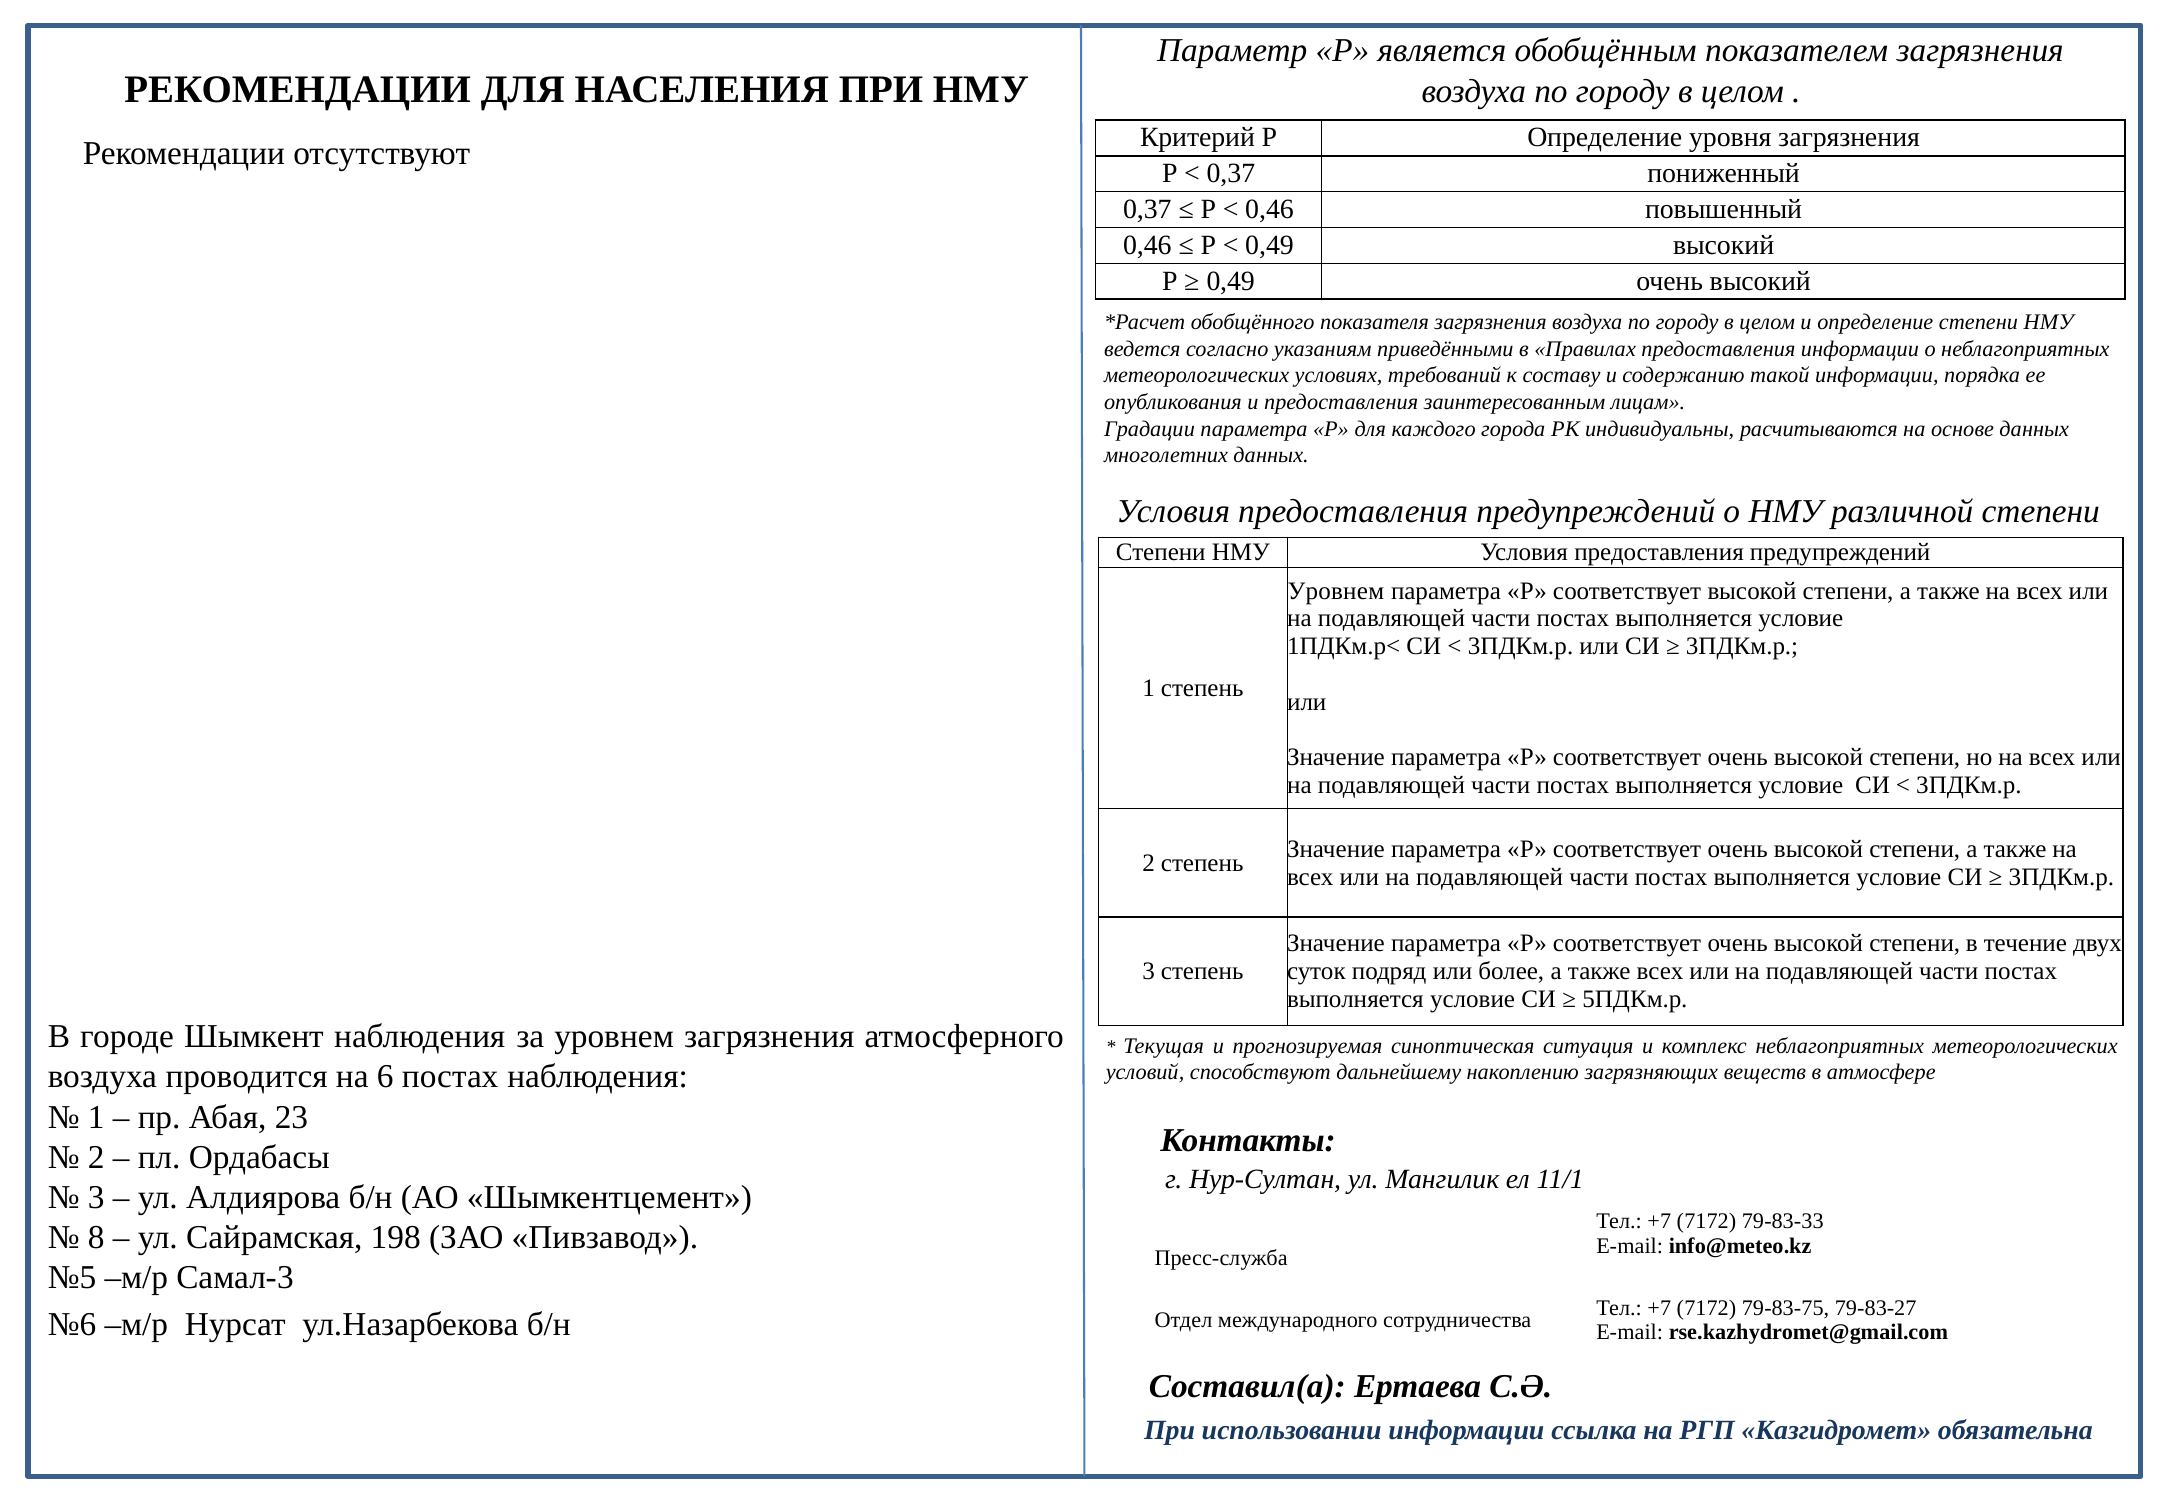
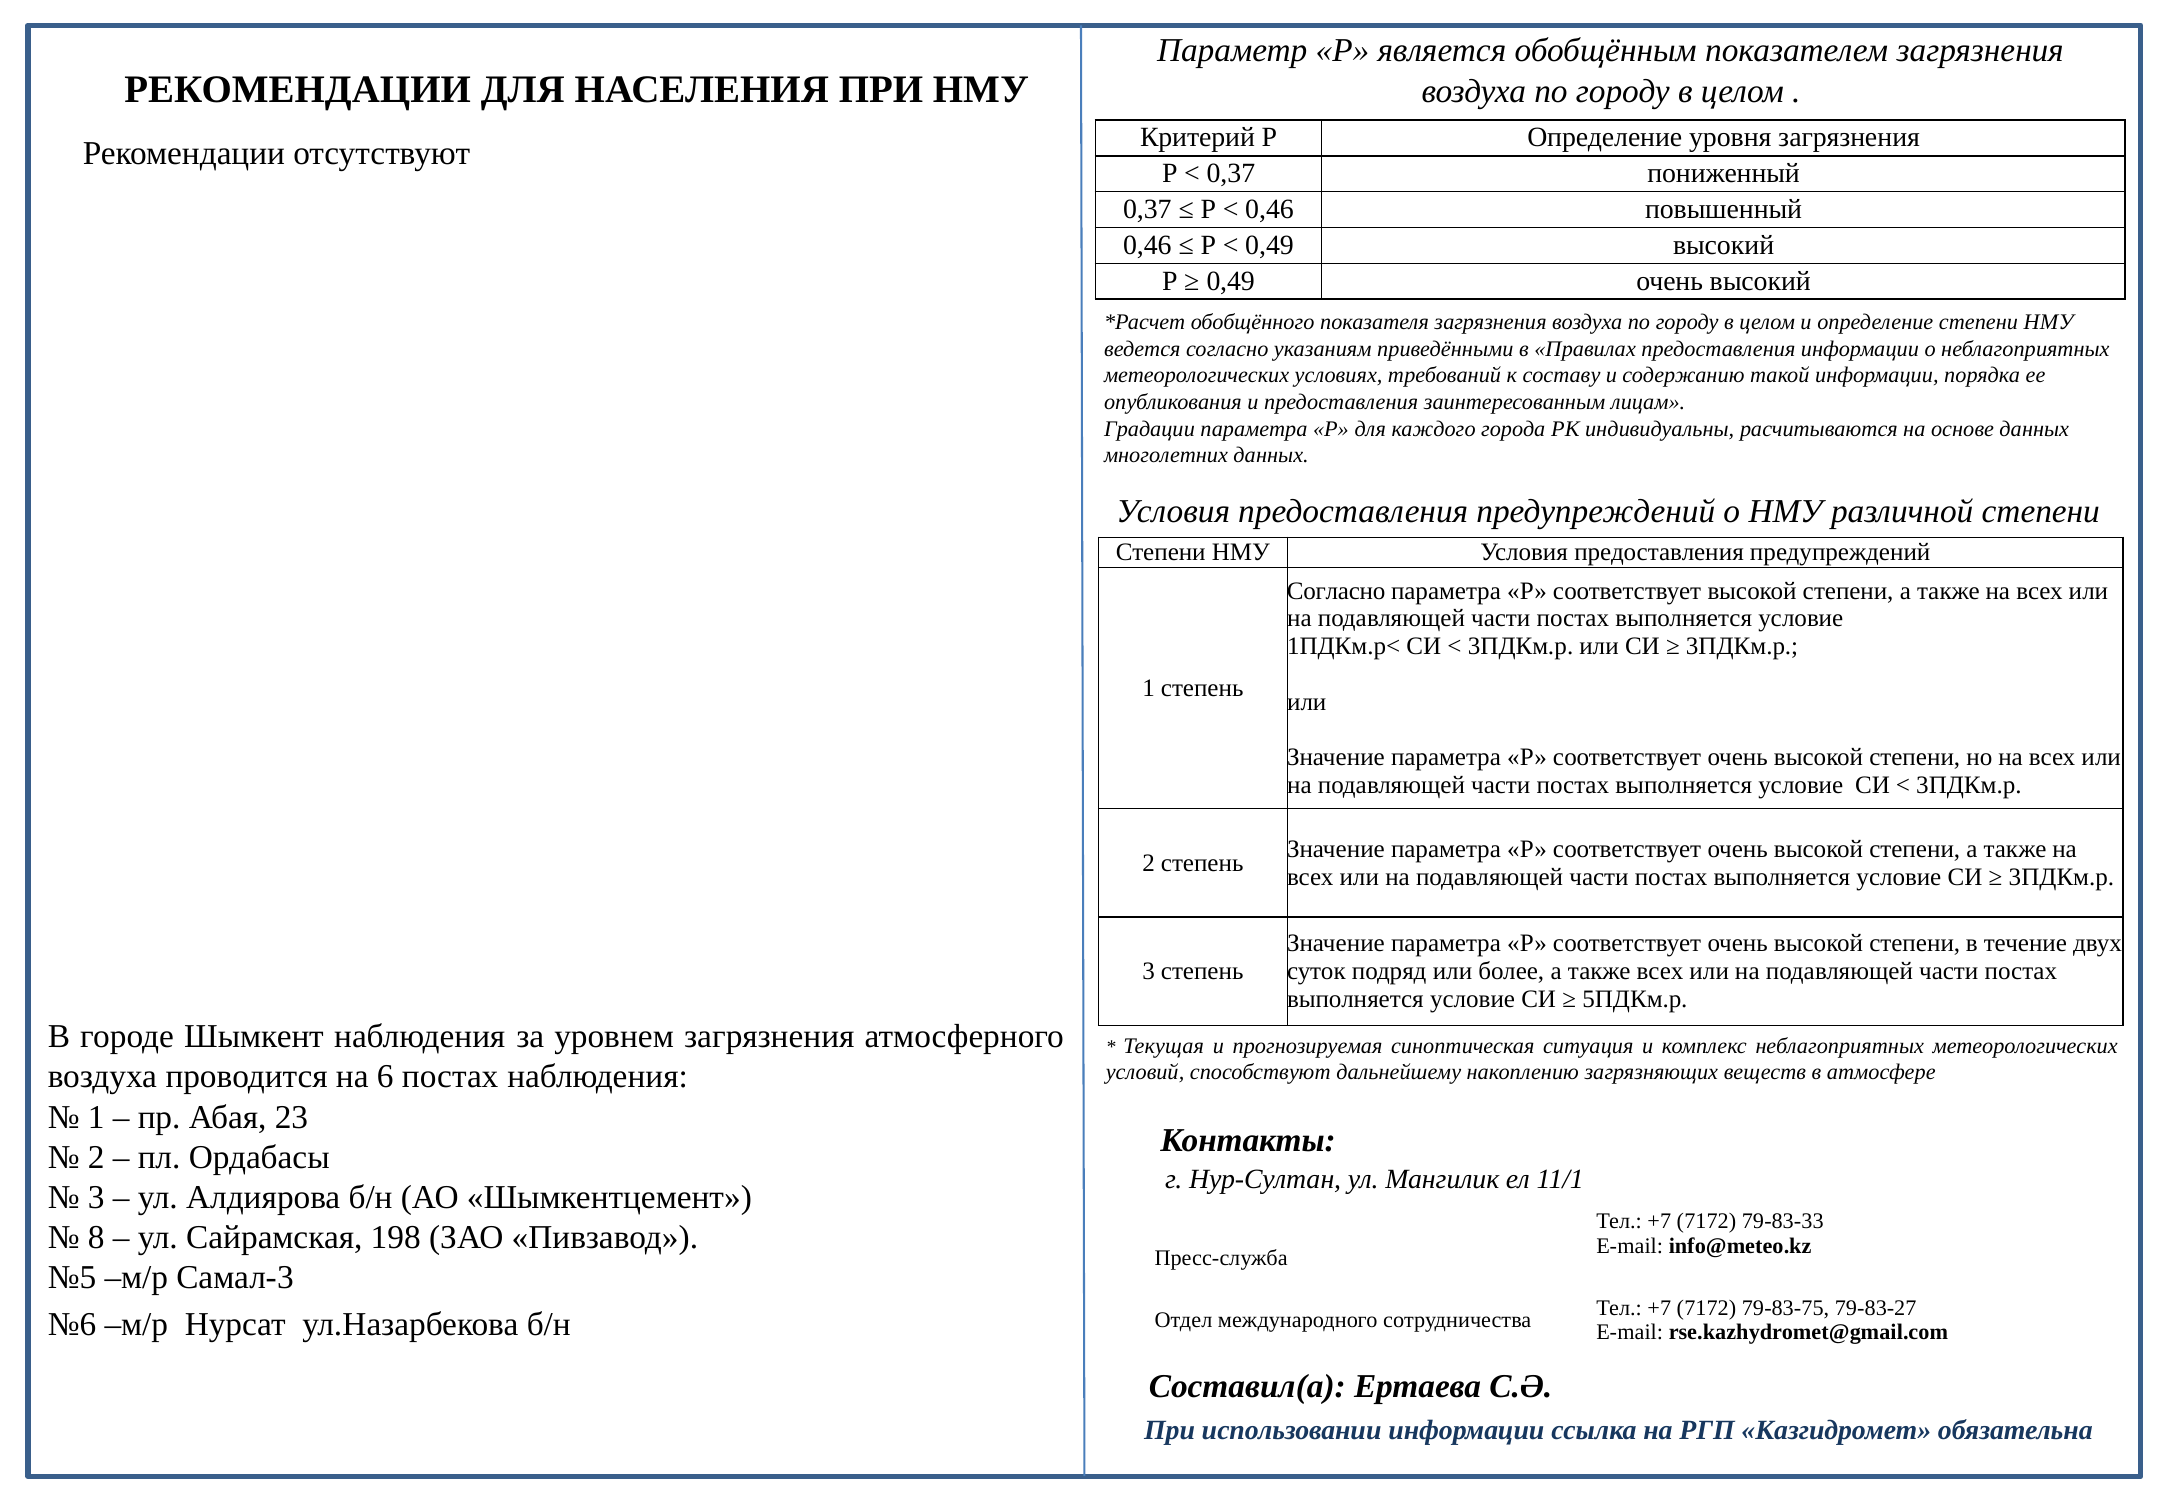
Уровнем at (1336, 591): Уровнем -> Согласно
